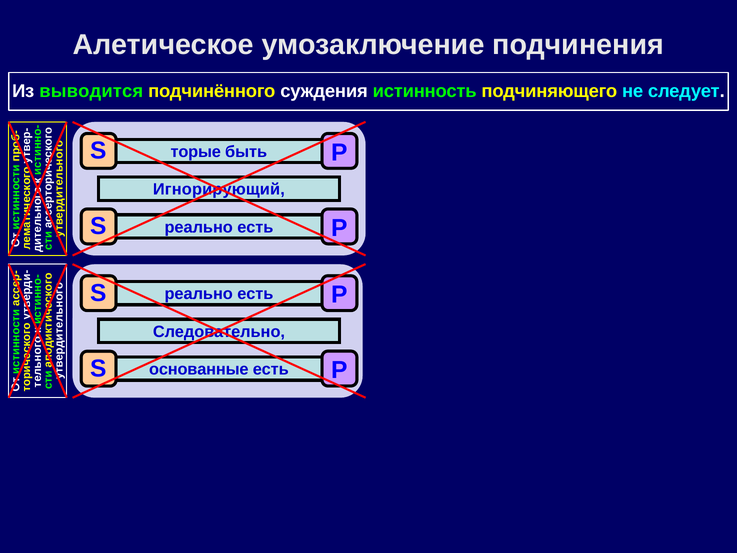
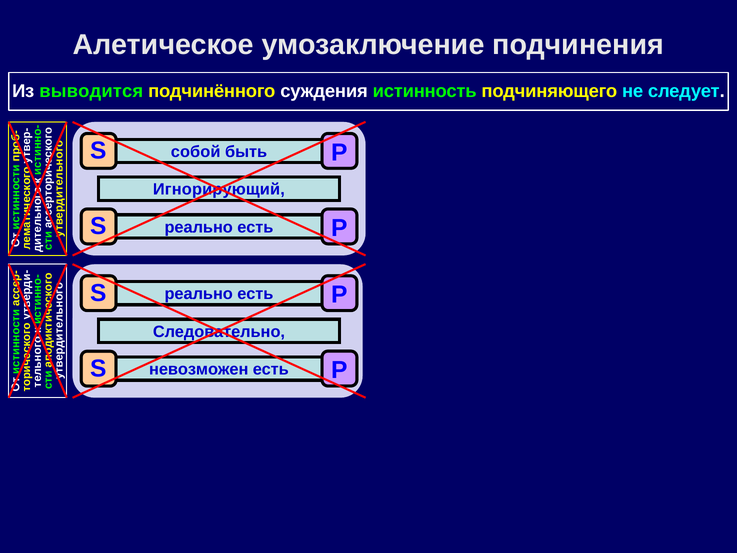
торые: торые -> собой
основанные: основанные -> невозможен
